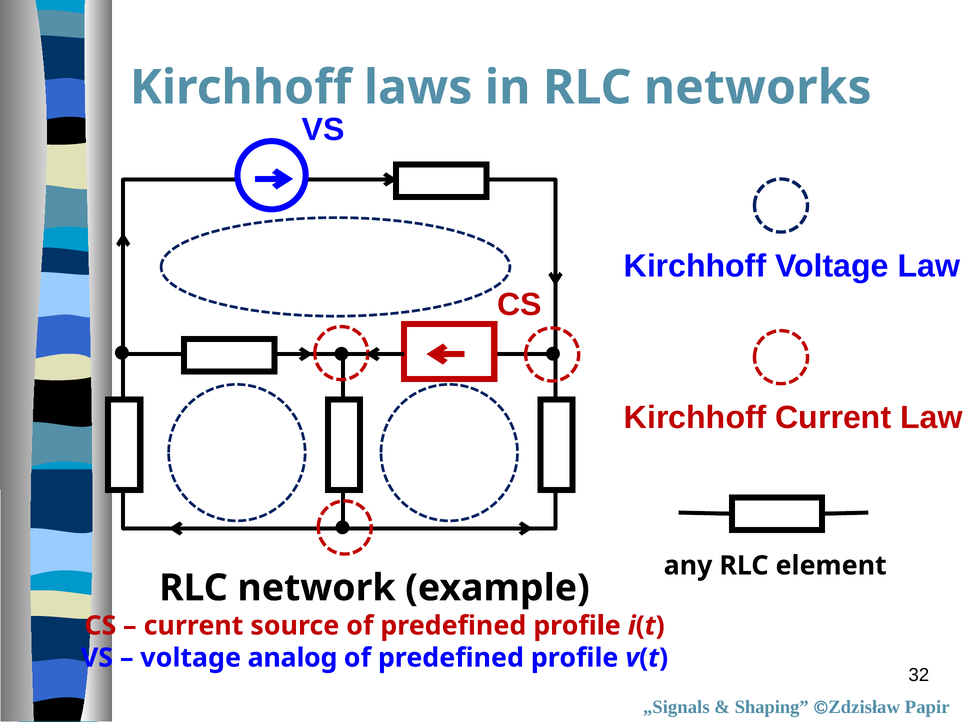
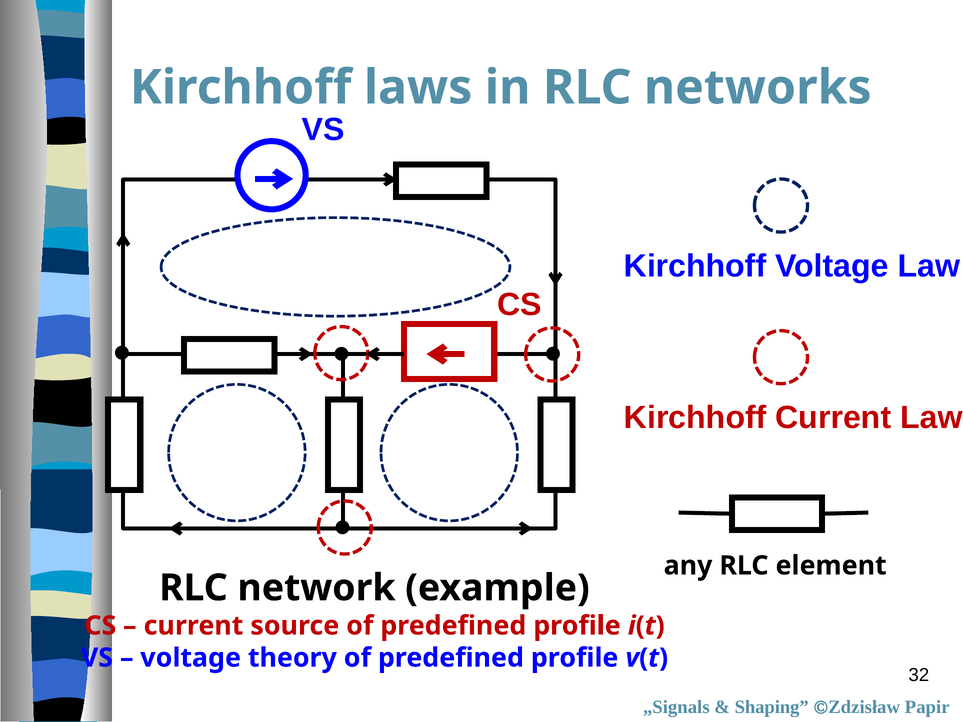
analog: analog -> theory
